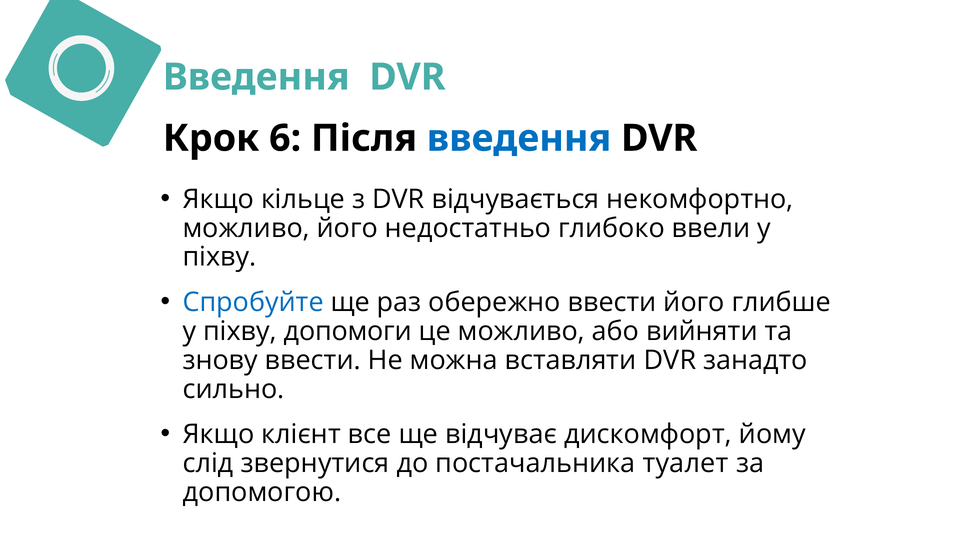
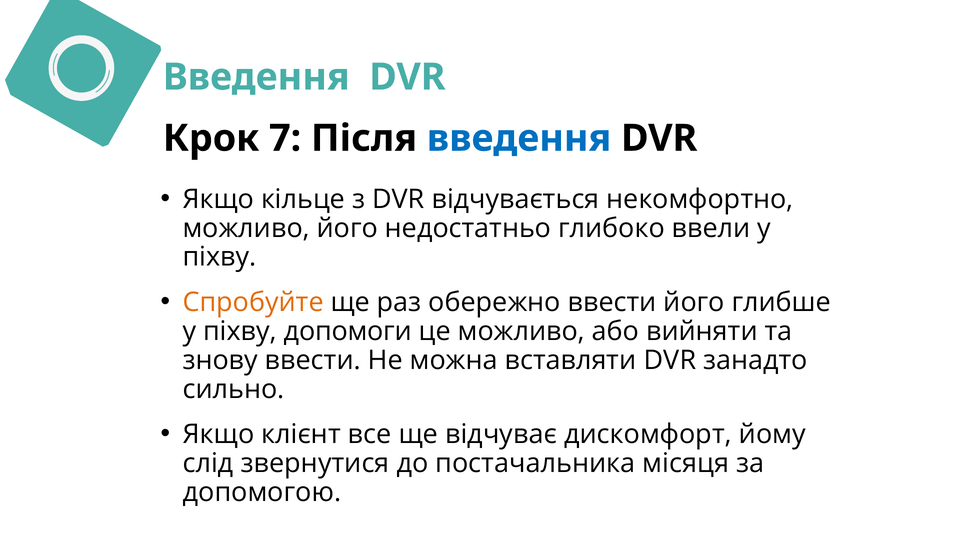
6: 6 -> 7
Спробуйте colour: blue -> orange
туалет: туалет -> місяця
